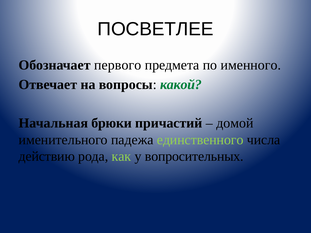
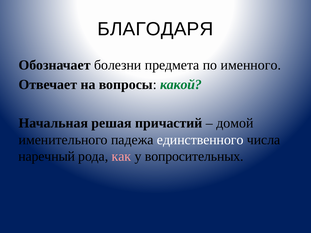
ПОСВЕТЛЕЕ: ПОСВЕТЛЕЕ -> БЛАГОДАРЯ
первого: первого -> болезни
брюки: брюки -> решая
единственного colour: light green -> white
действию: действию -> наречный
как colour: light green -> pink
